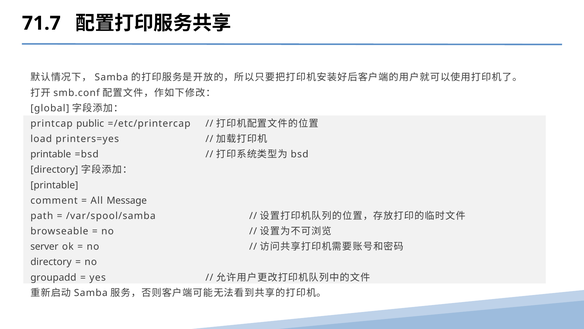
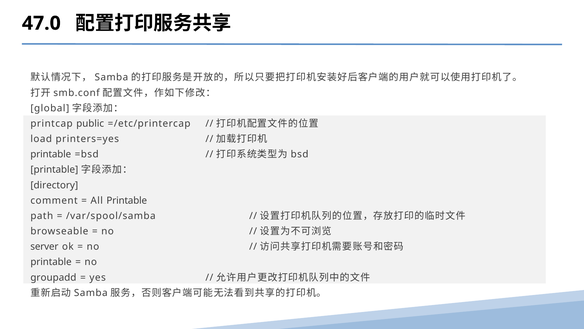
71.7: 71.7 -> 47.0
directory at (54, 169): directory -> printable
printable at (54, 185): printable -> directory
All Message: Message -> Printable
directory at (51, 262): directory -> printable
